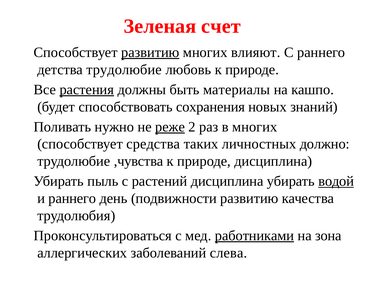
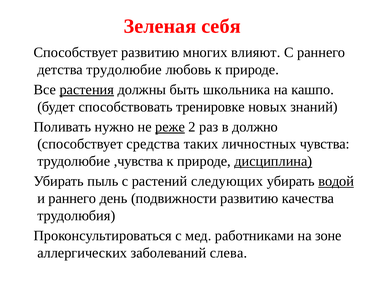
счет: счет -> себя
развитию at (150, 52) underline: present -> none
материалы: материалы -> школьника
сохранения: сохранения -> тренировке
в многих: многих -> должно
должно: должно -> чувства
дисциплина at (273, 161) underline: none -> present
растений дисциплина: дисциплина -> следующих
работниками underline: present -> none
зона: зона -> зоне
